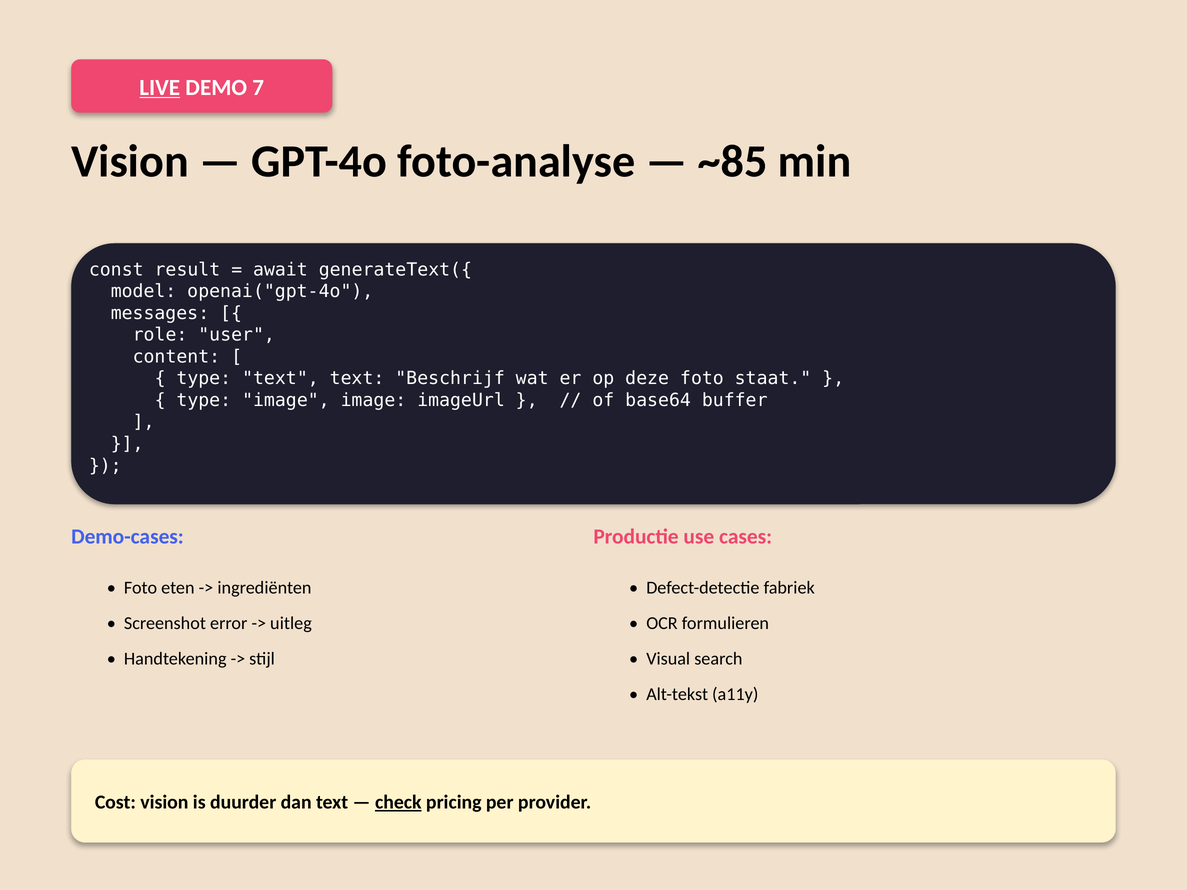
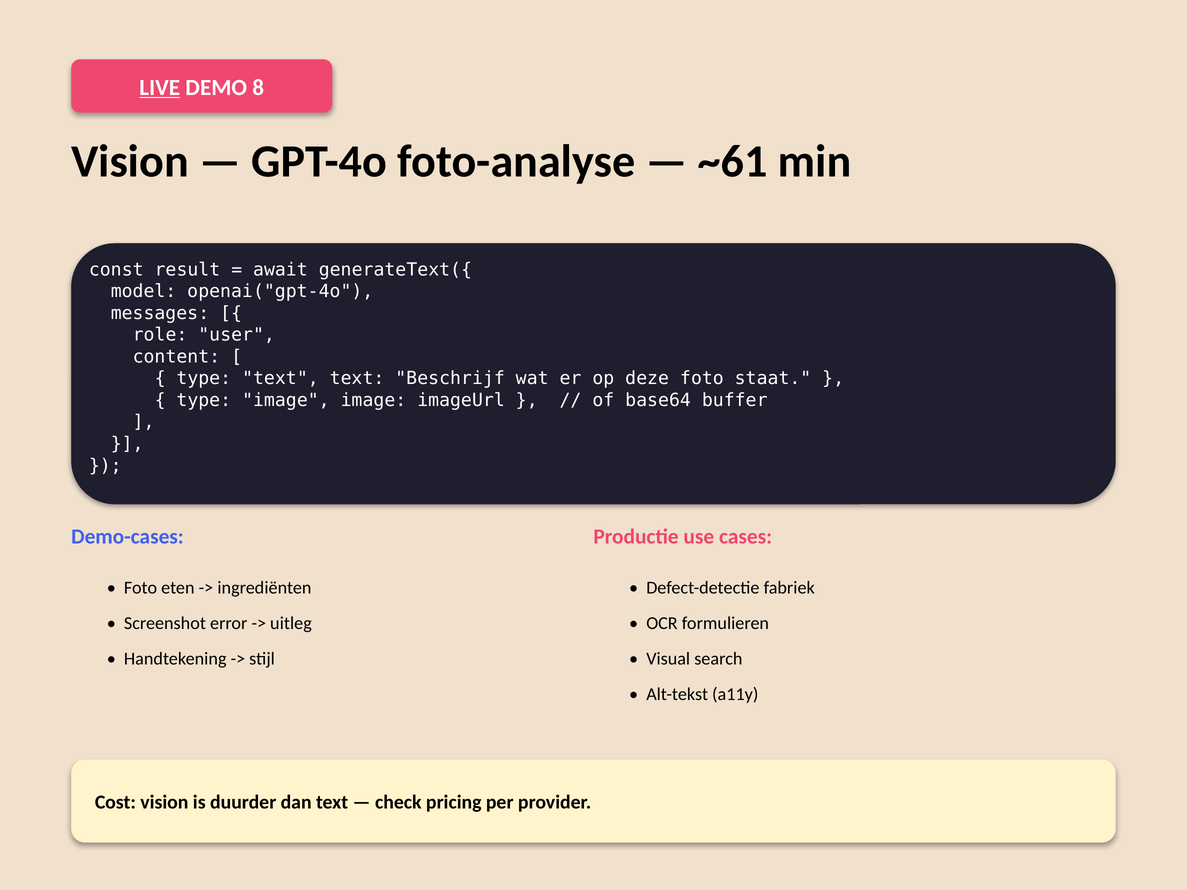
7: 7 -> 8
~85: ~85 -> ~61
check underline: present -> none
